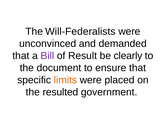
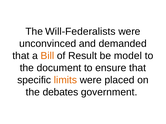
Bill colour: purple -> orange
clearly: clearly -> model
resulted: resulted -> debates
